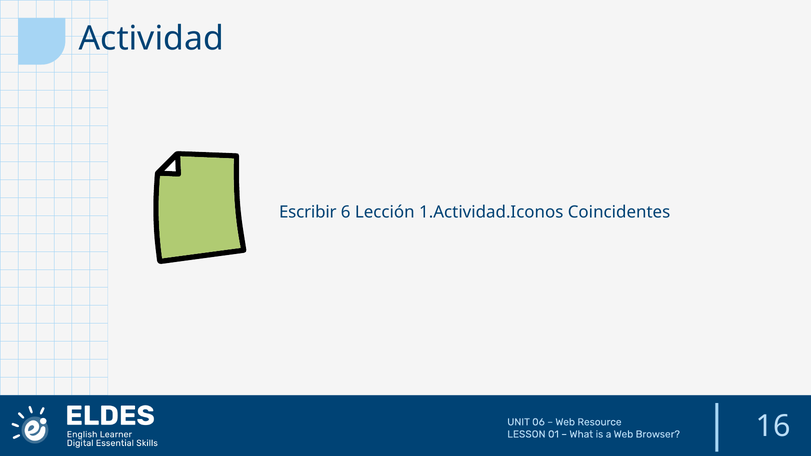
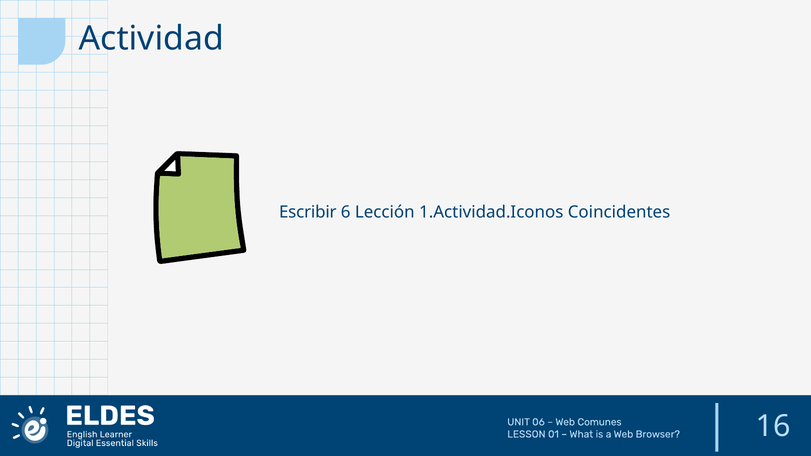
Resource: Resource -> Comunes
